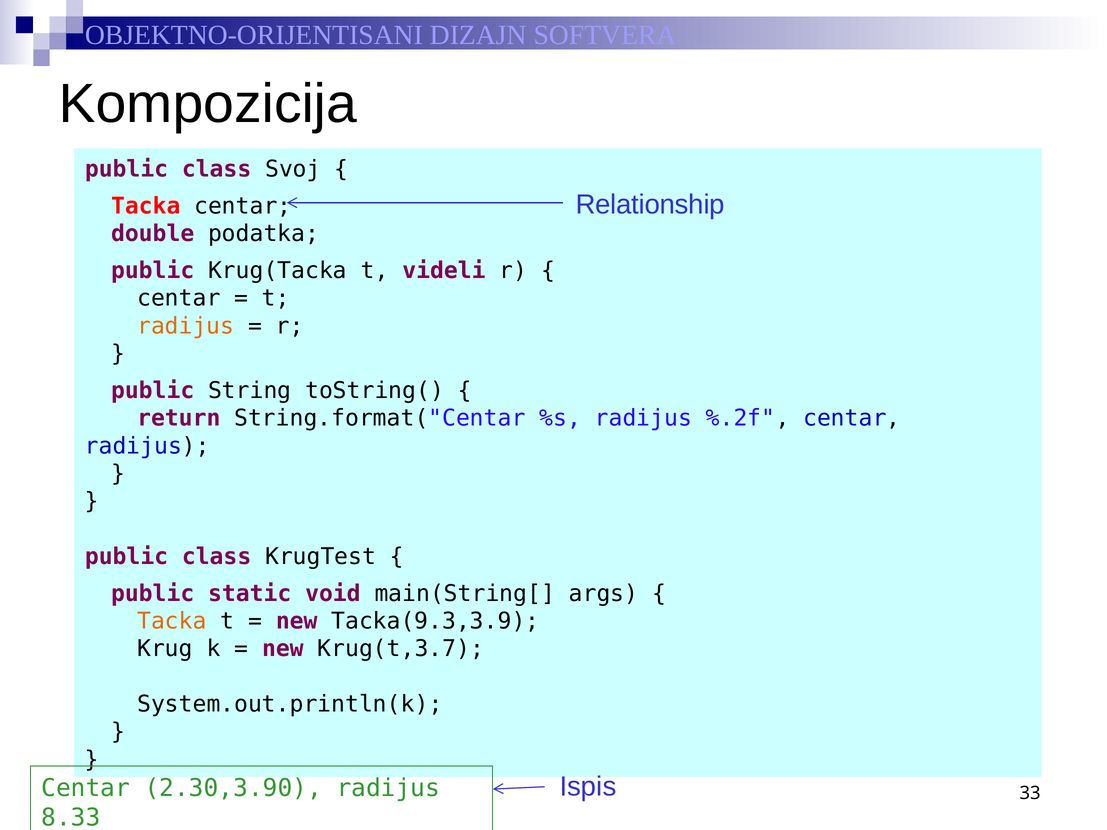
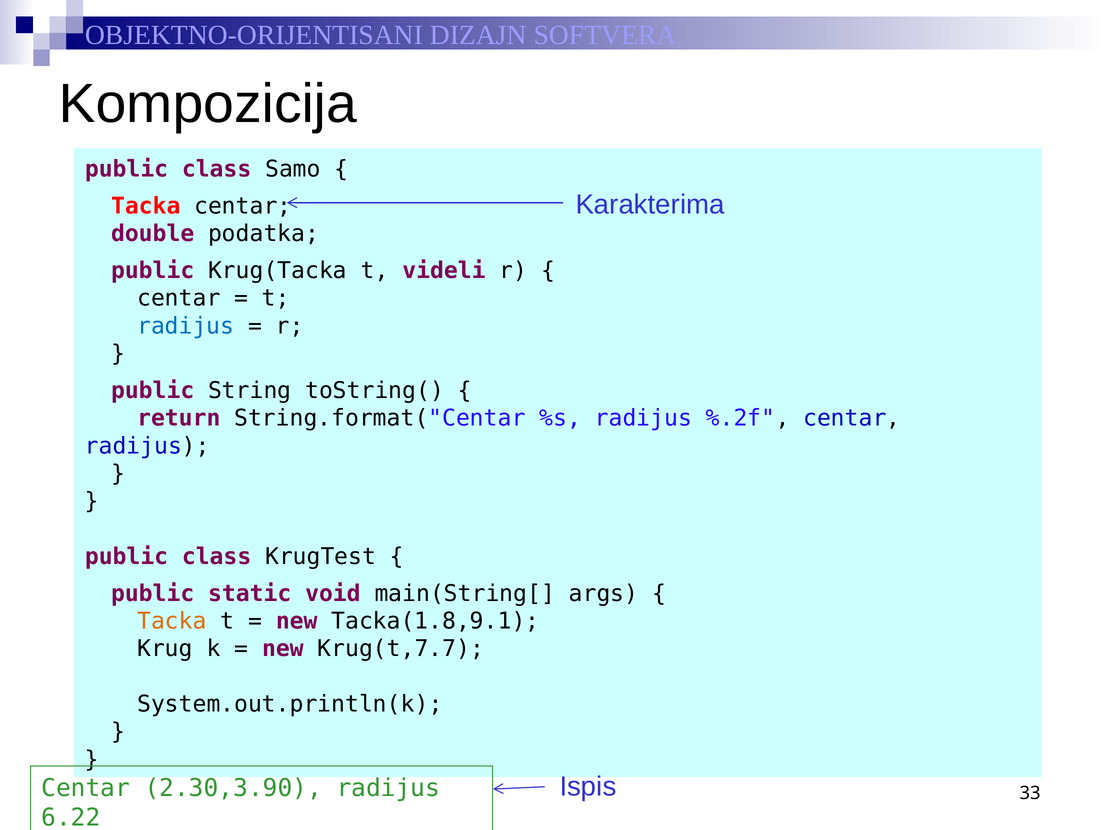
Svoj: Svoj -> Samo
Relationship: Relationship -> Karakterima
radijus at (186, 326) colour: orange -> blue
Tacka(9.3,3.9: Tacka(9.3,3.9 -> Tacka(1.8,9.1
Krug(t,3.7: Krug(t,3.7 -> Krug(t,7.7
8.33: 8.33 -> 6.22
